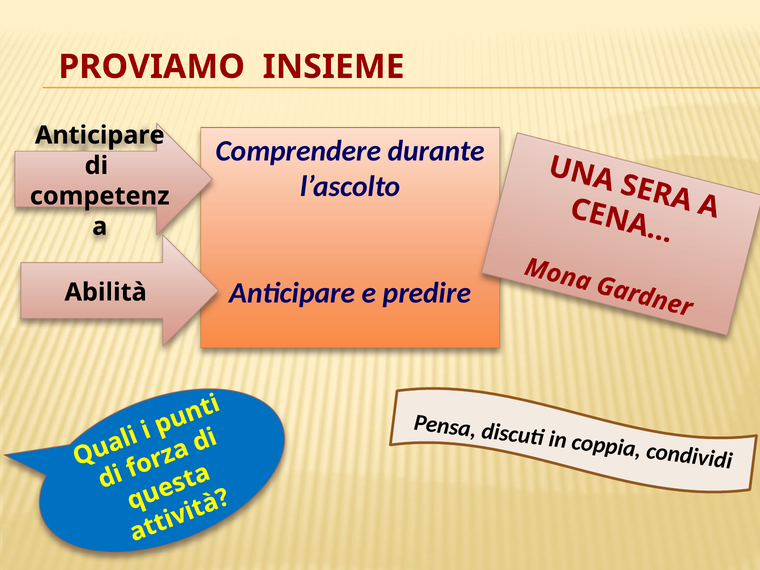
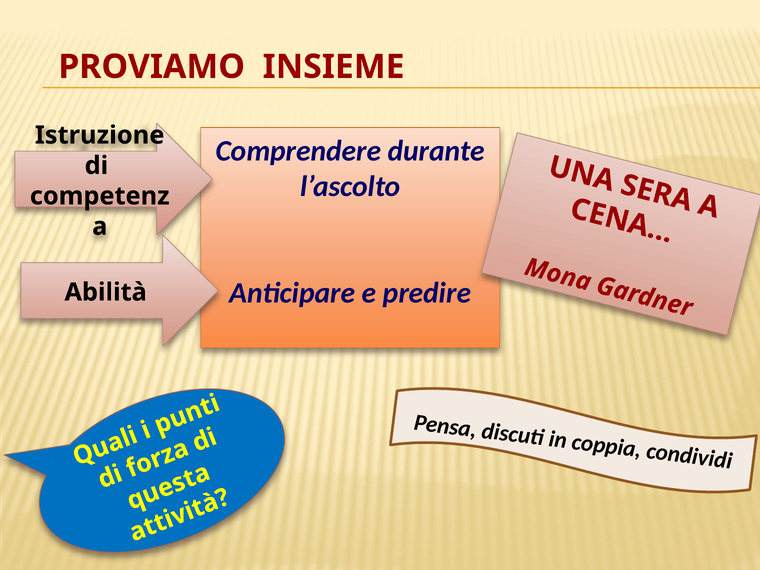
Anticipare at (100, 135): Anticipare -> Istruzione
